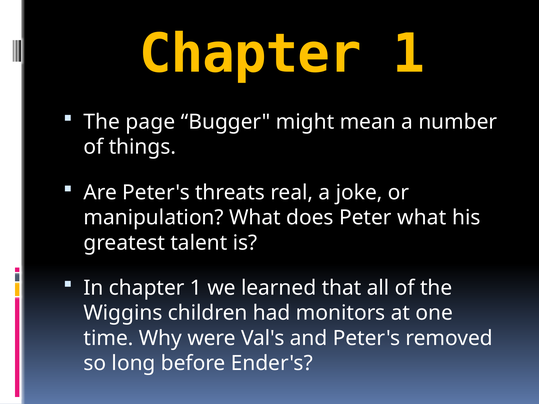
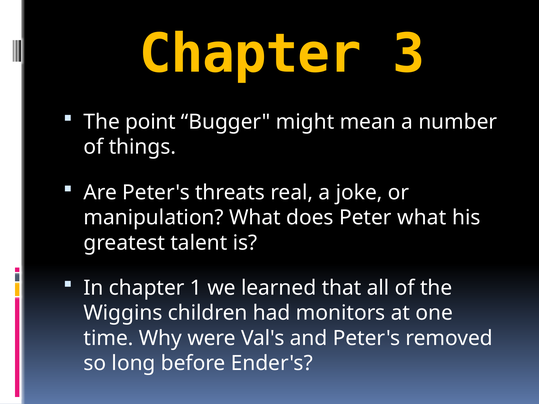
1 at (409, 54): 1 -> 3
page: page -> point
